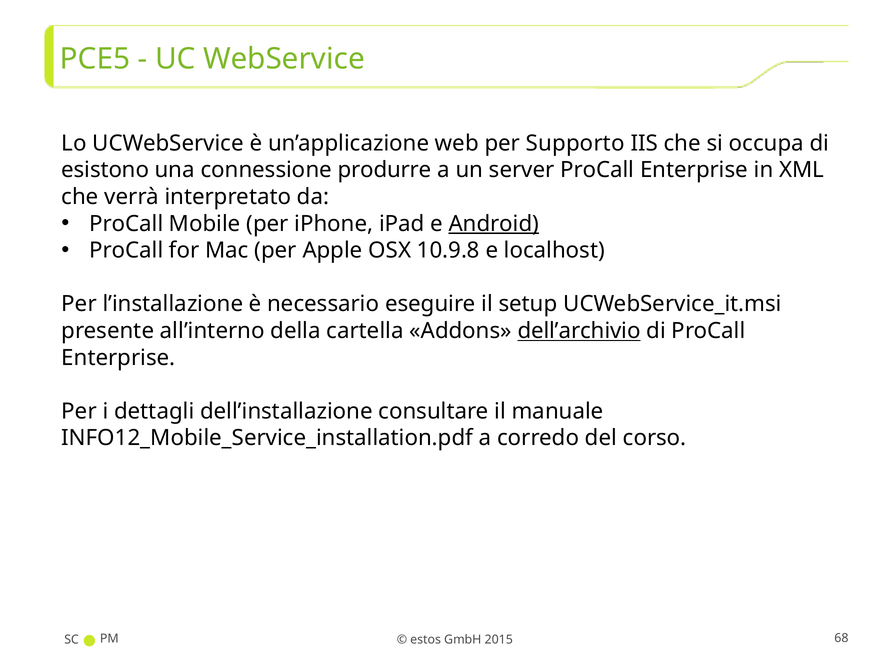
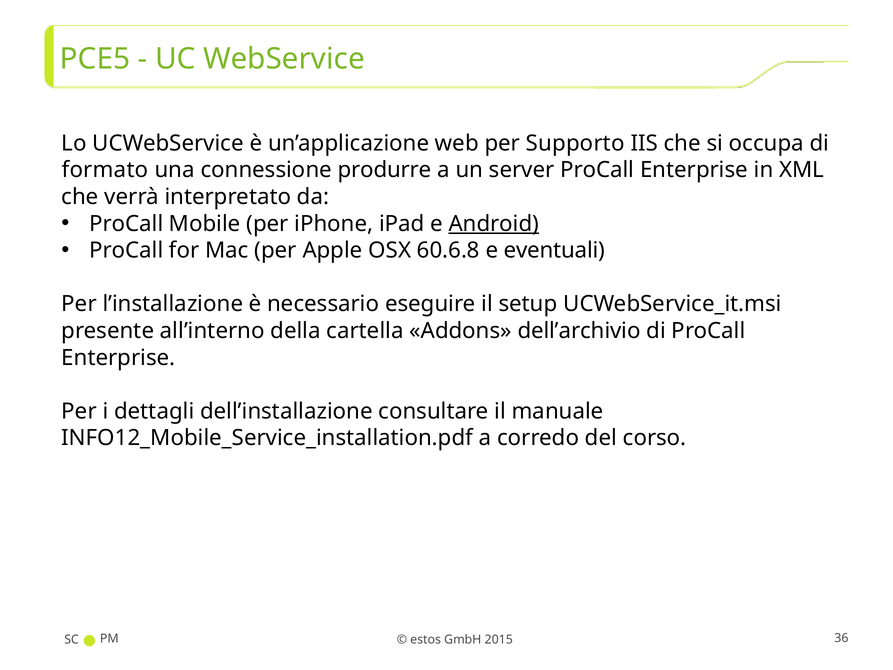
esistono: esistono -> formato
10.9.8: 10.9.8 -> 60.6.8
localhost: localhost -> eventuali
dell’archivio underline: present -> none
68: 68 -> 36
